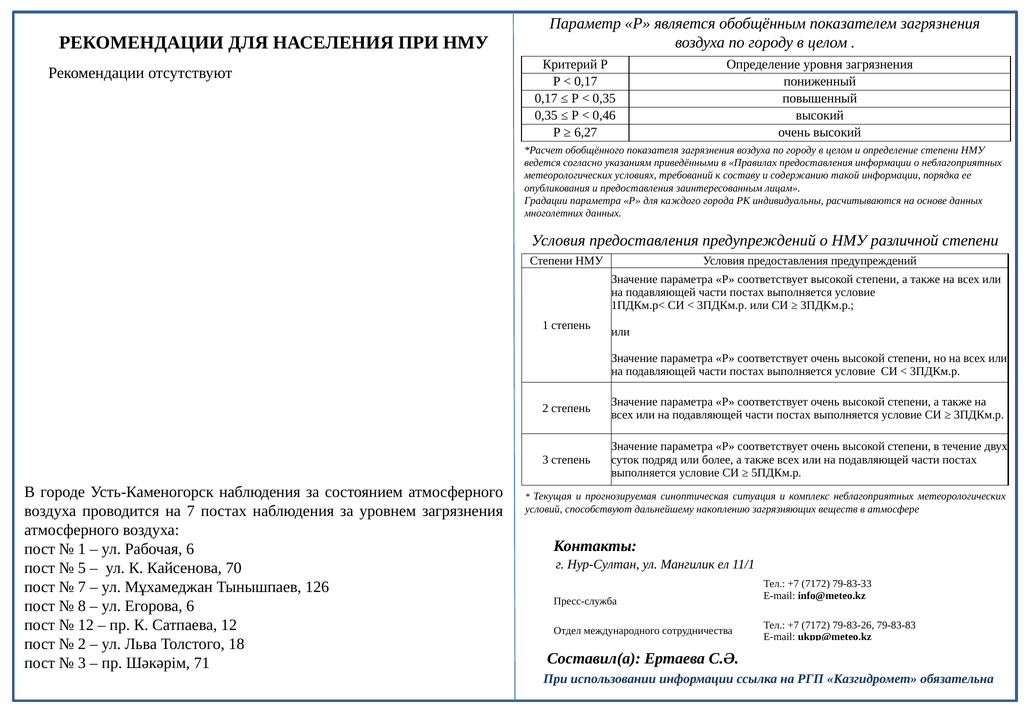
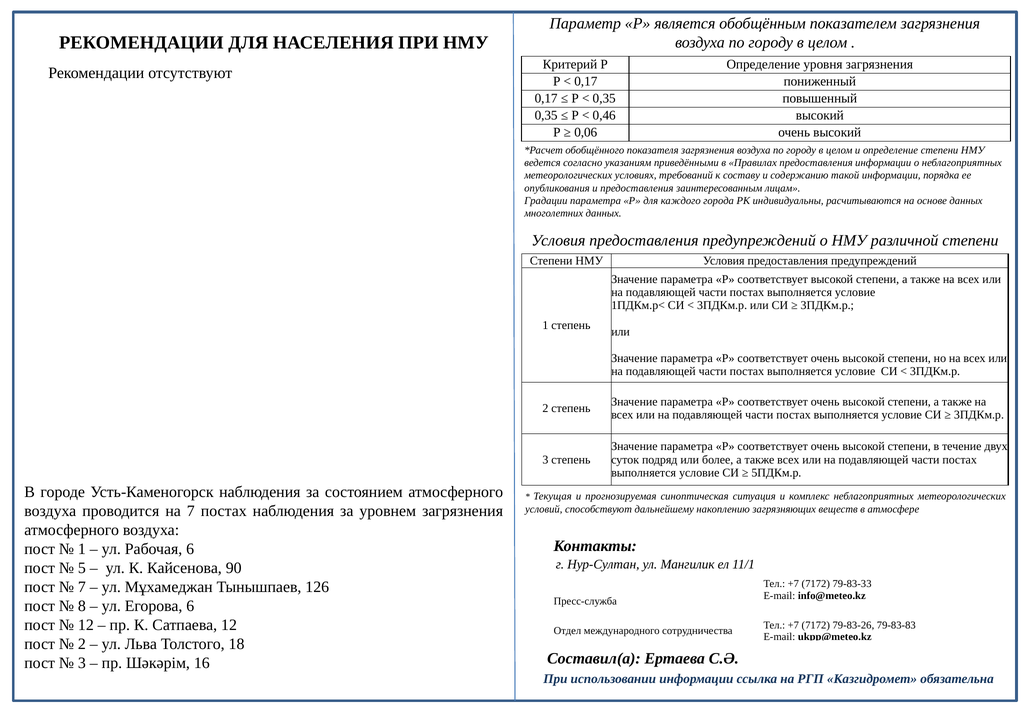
6,27: 6,27 -> 0,06
70: 70 -> 90
71: 71 -> 16
